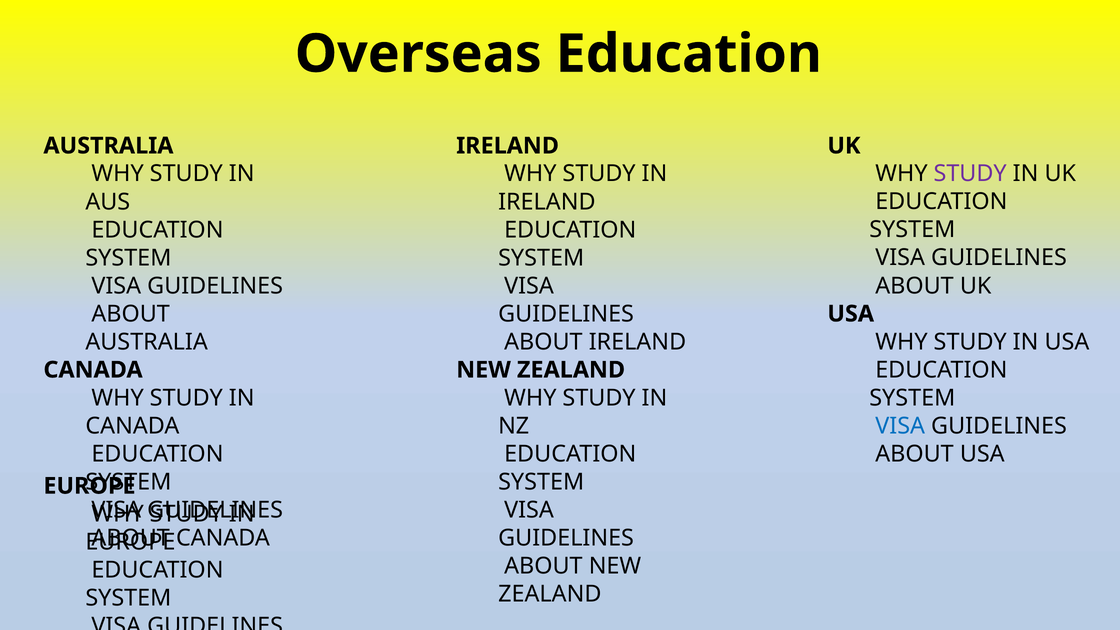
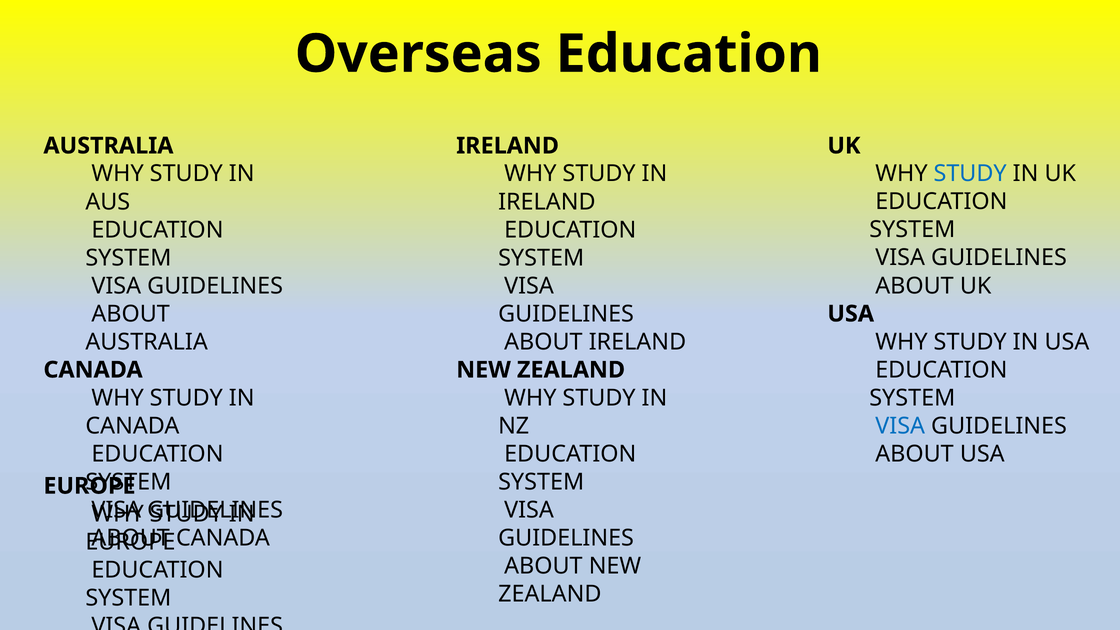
STUDY at (970, 174) colour: purple -> blue
